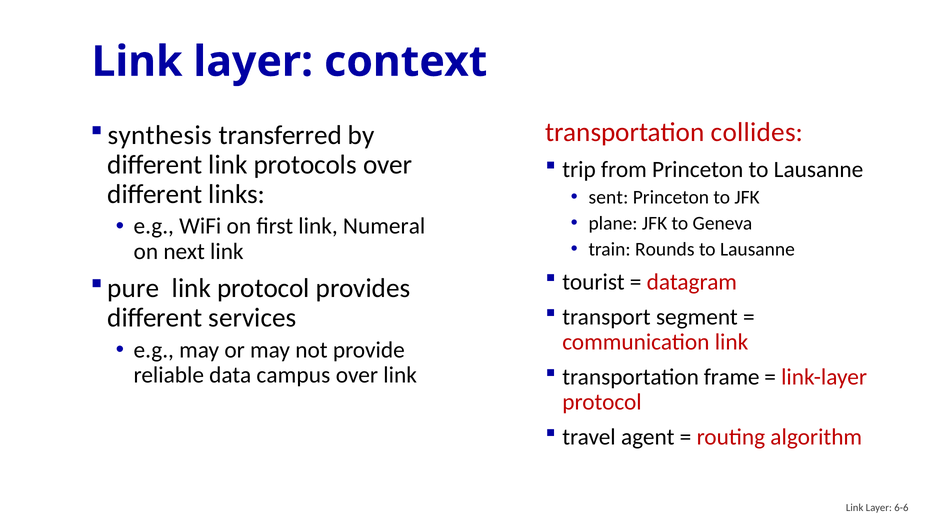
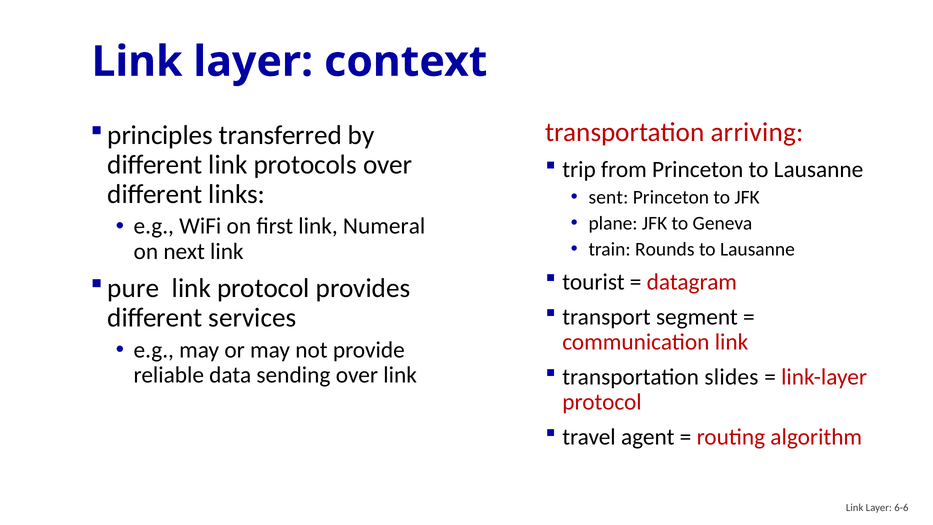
collides: collides -> arriving
synthesis: synthesis -> principles
frame: frame -> slides
campus: campus -> sending
